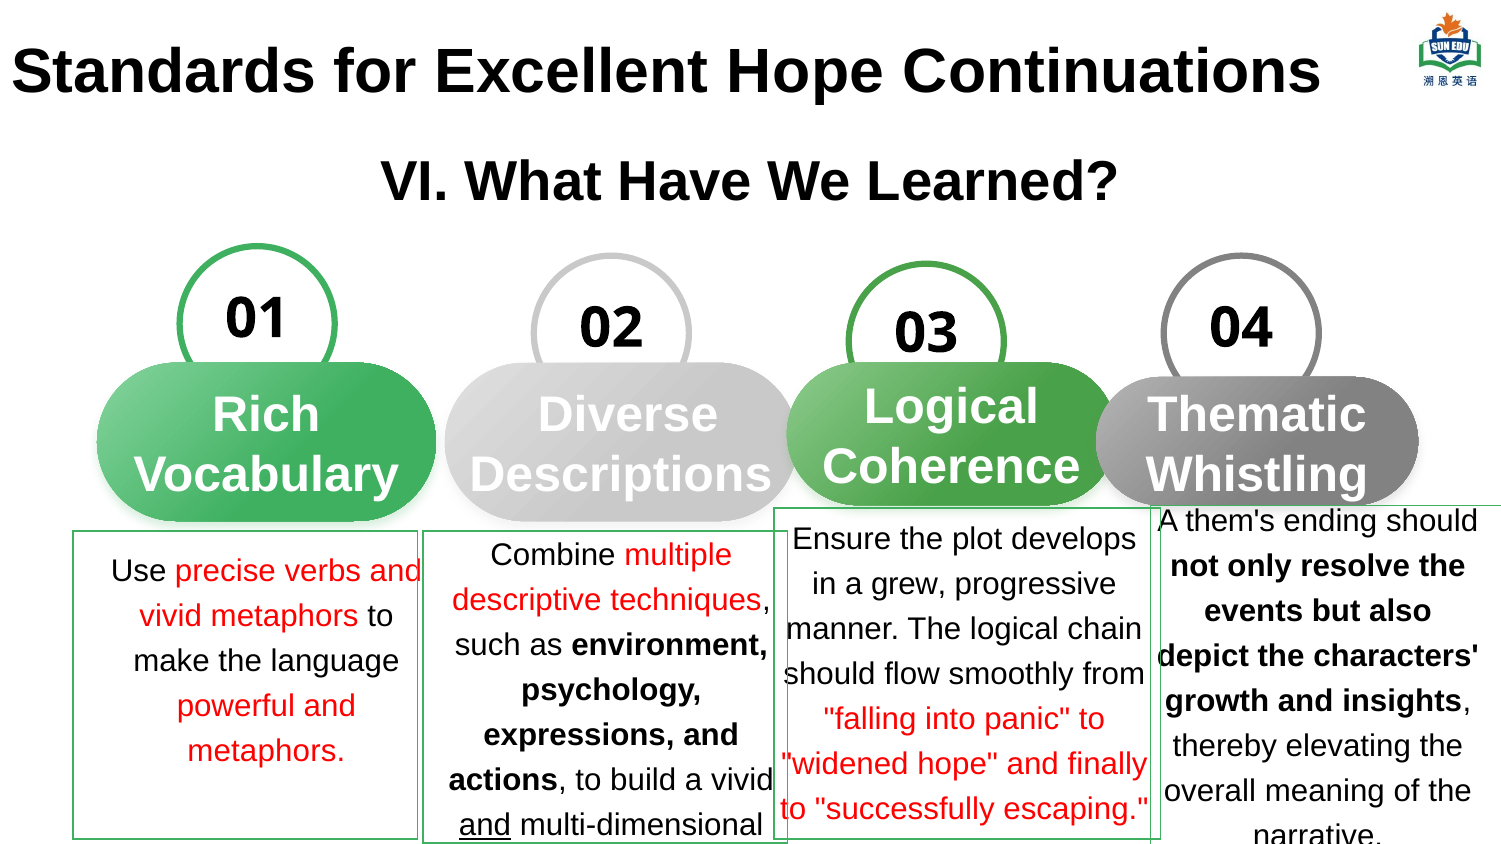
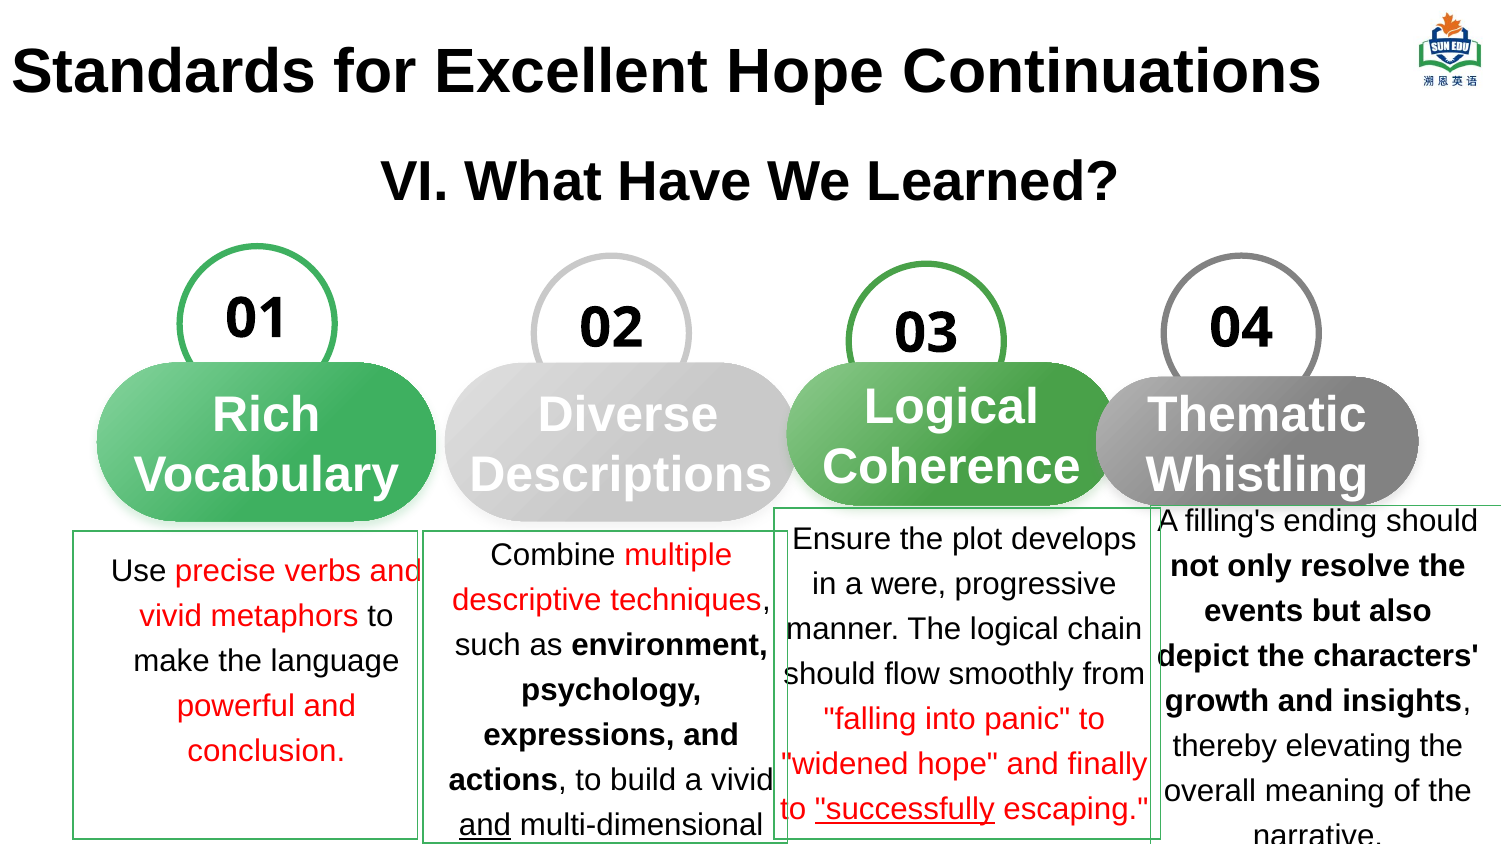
them's: them's -> filling's
grew: grew -> were
metaphors at (266, 751): metaphors -> conclusion
successfully underline: none -> present
